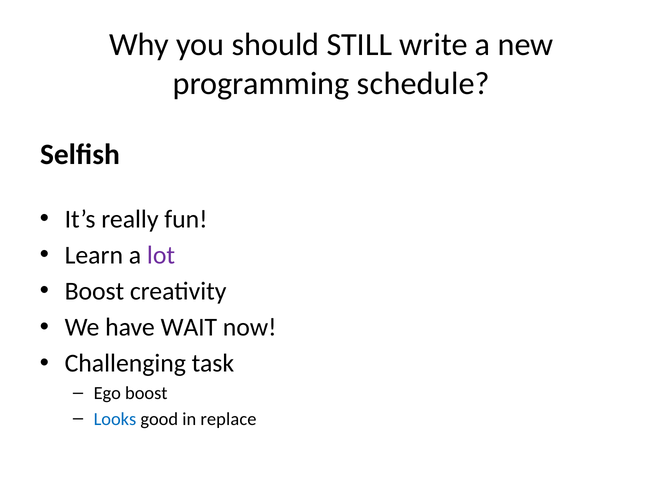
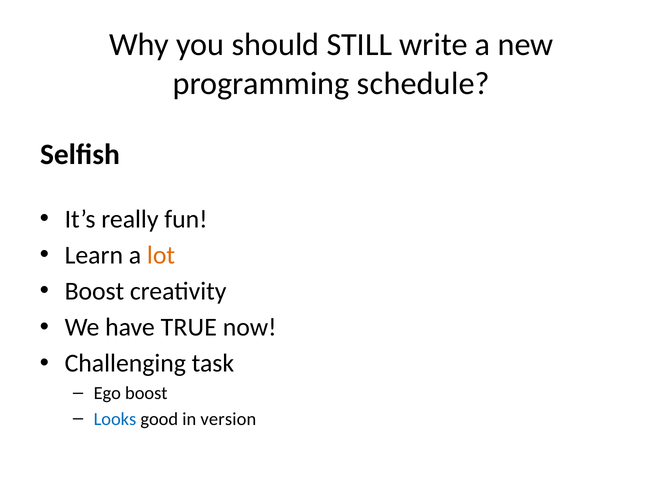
lot colour: purple -> orange
WAIT: WAIT -> TRUE
replace: replace -> version
